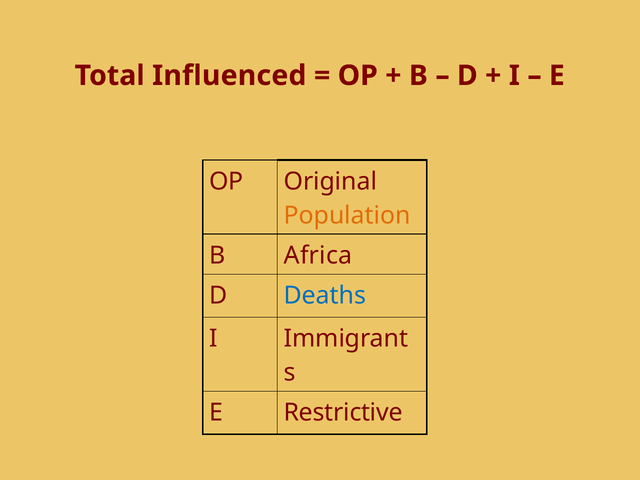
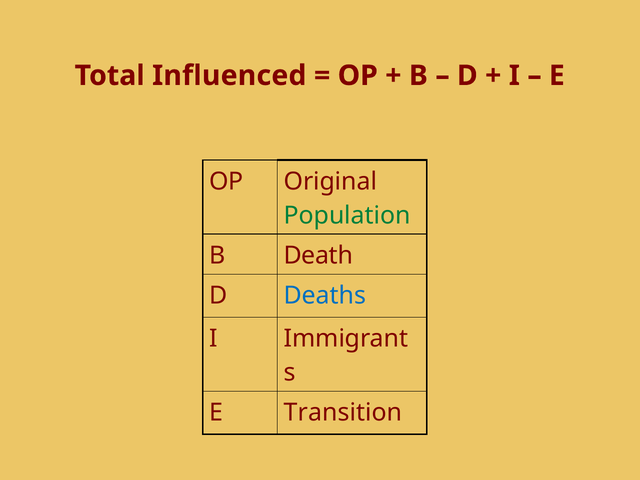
Population colour: orange -> green
Africa: Africa -> Death
Restrictive: Restrictive -> Transition
